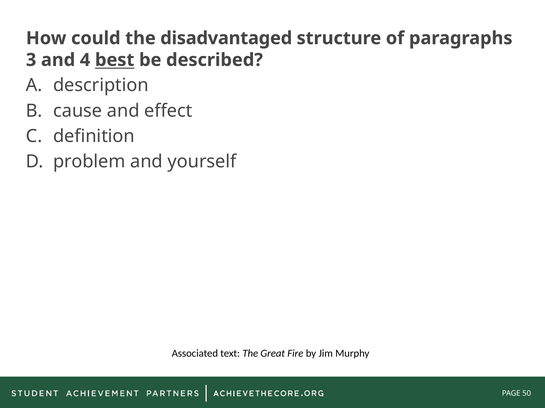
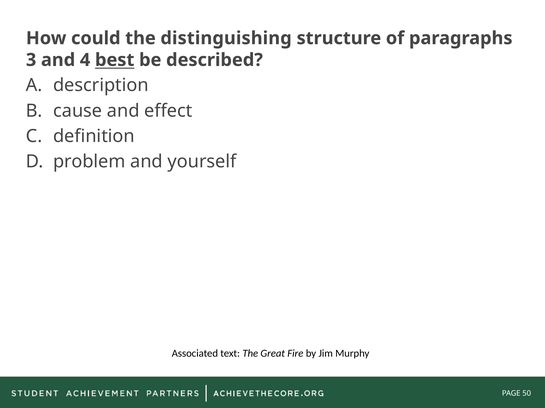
disadvantaged: disadvantaged -> distinguishing
